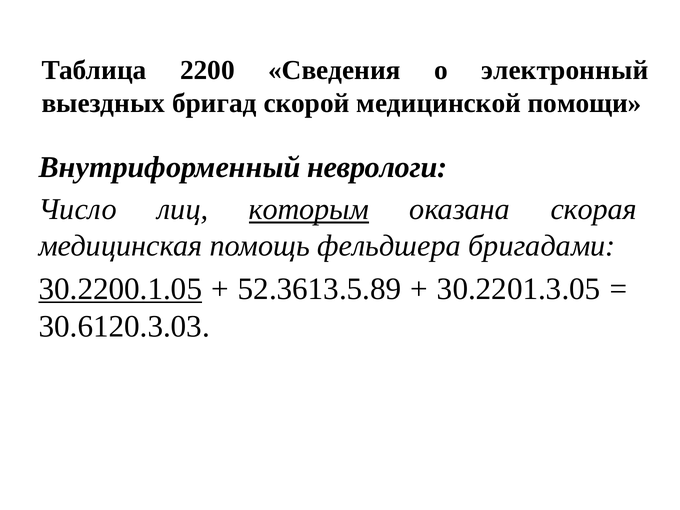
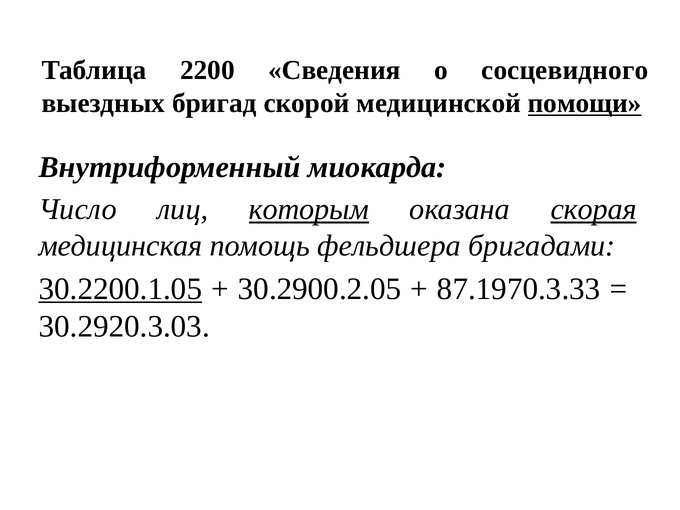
электронный: электронный -> сосцевидного
помощи underline: none -> present
неврологи: неврологи -> миокарда
скорая underline: none -> present
52.3613.5.89: 52.3613.5.89 -> 30.2900.2.05
30.2201.3.05: 30.2201.3.05 -> 87.1970.3.33
30.6120.3.03: 30.6120.3.03 -> 30.2920.3.03
